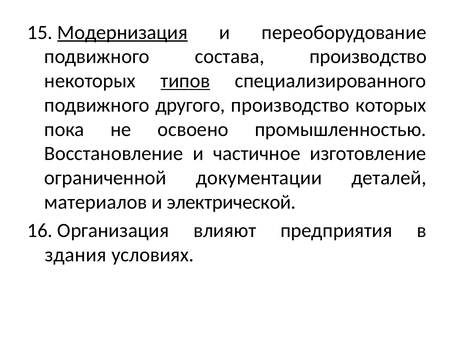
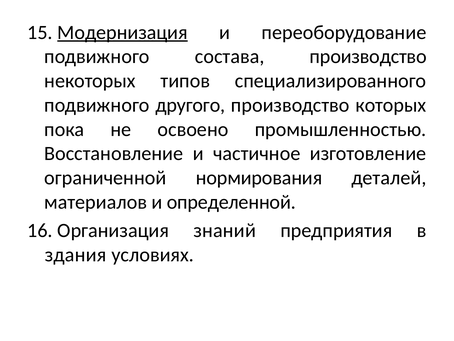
типов underline: present -> none
документации: документации -> нормирования
электрической: электрической -> определенной
влияют: влияют -> знаний
